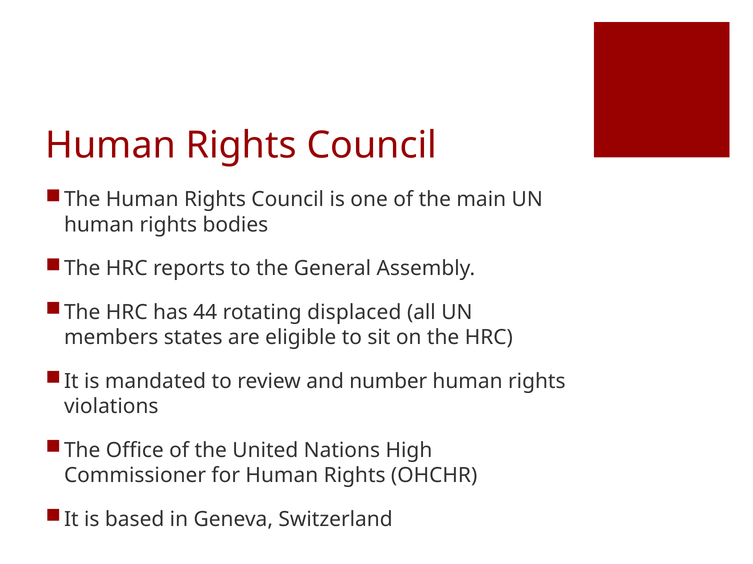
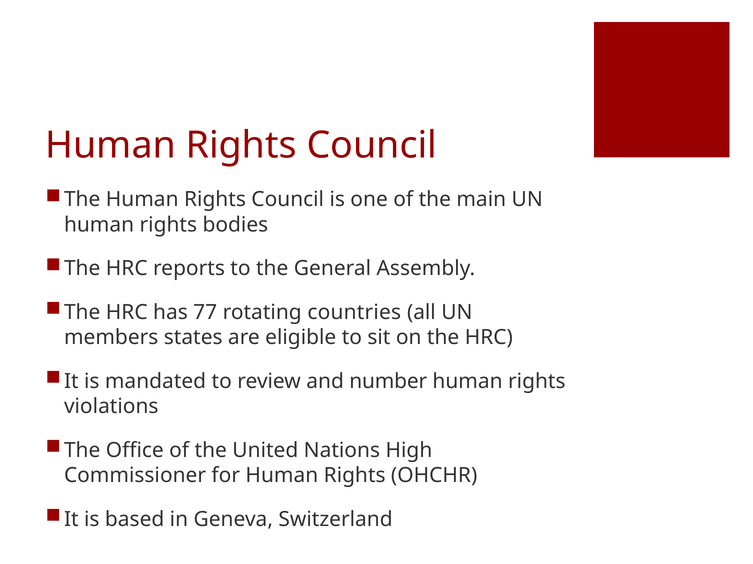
44: 44 -> 77
displaced: displaced -> countries
